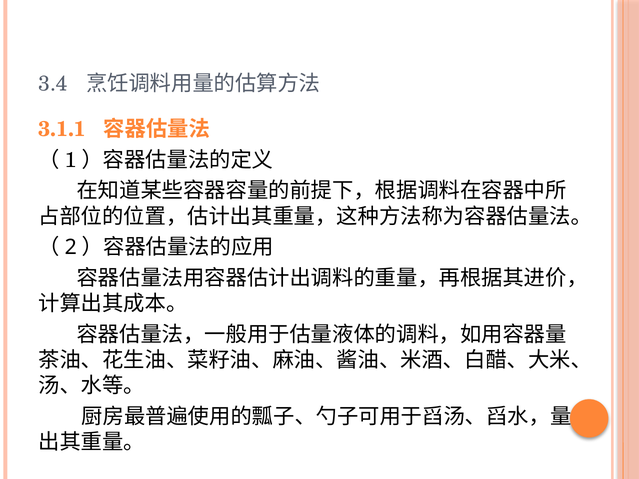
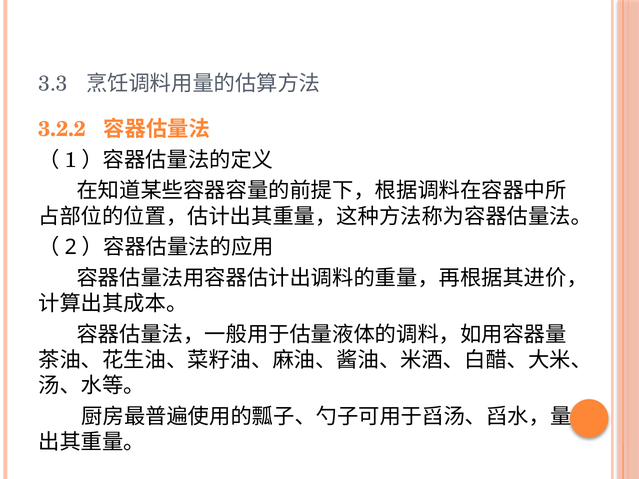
3.4: 3.4 -> 3.3
3.1.1: 3.1.1 -> 3.2.2
